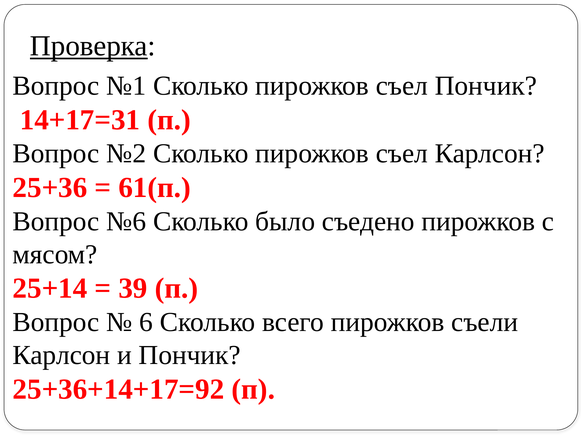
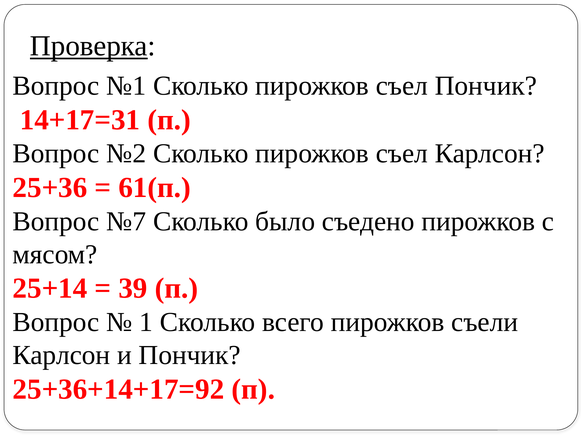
№6: №6 -> №7
6: 6 -> 1
